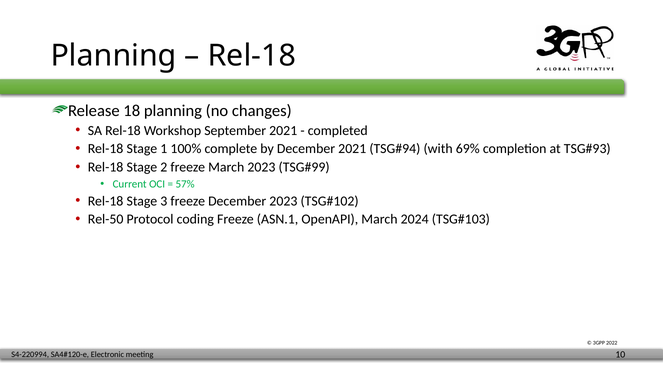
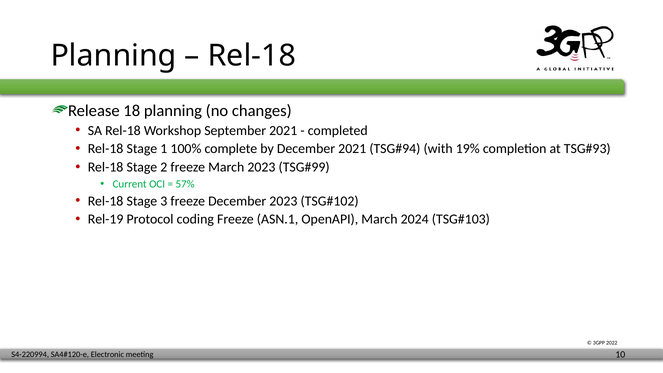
69%: 69% -> 19%
Rel-50: Rel-50 -> Rel-19
